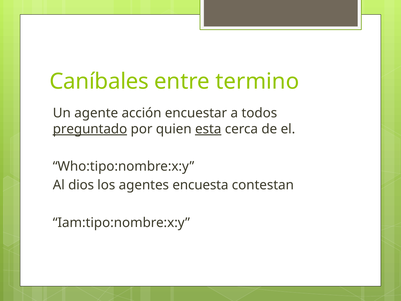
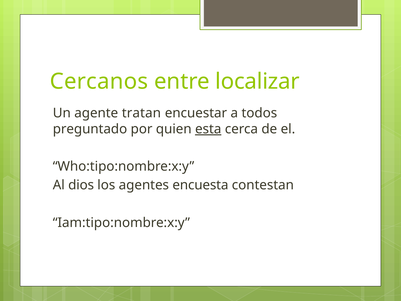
Caníbales: Caníbales -> Cercanos
termino: termino -> localizar
acción: acción -> tratan
preguntado underline: present -> none
